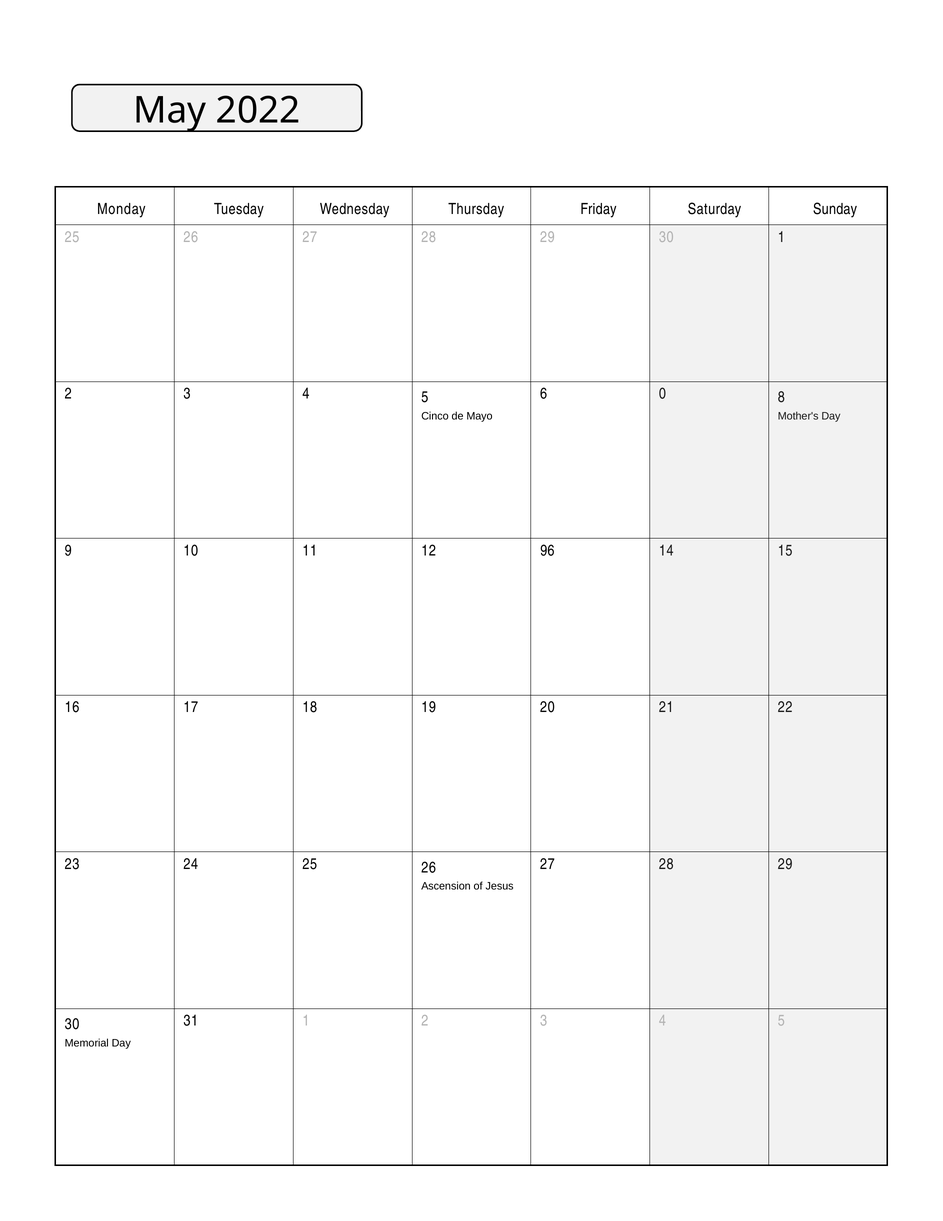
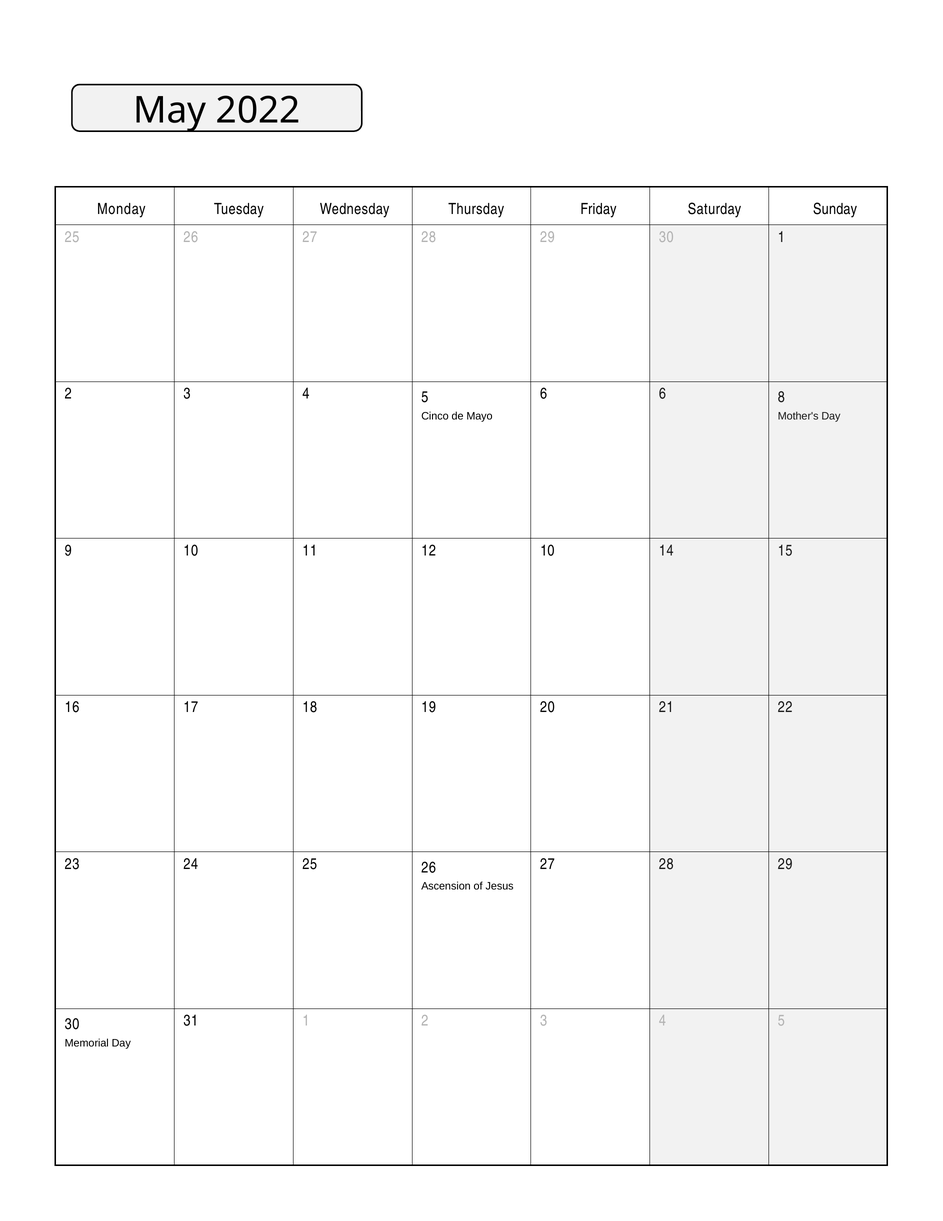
6 0: 0 -> 6
12 96: 96 -> 10
